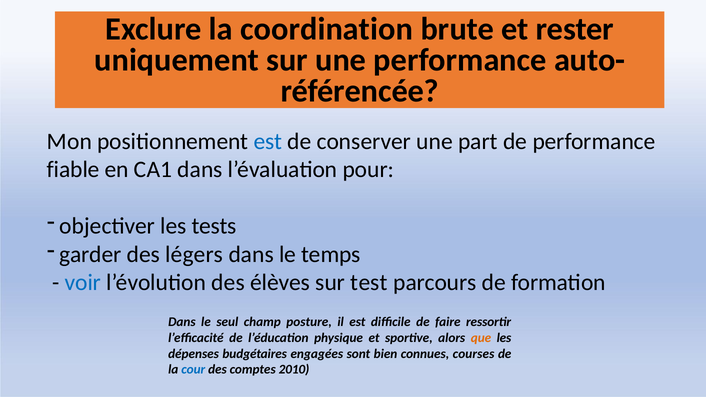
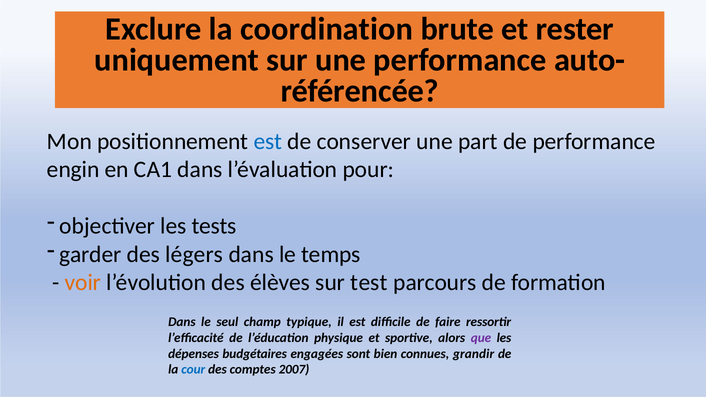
fiable: fiable -> engin
voir colour: blue -> orange
posture: posture -> typique
que colour: orange -> purple
courses: courses -> grandir
2010: 2010 -> 2007
